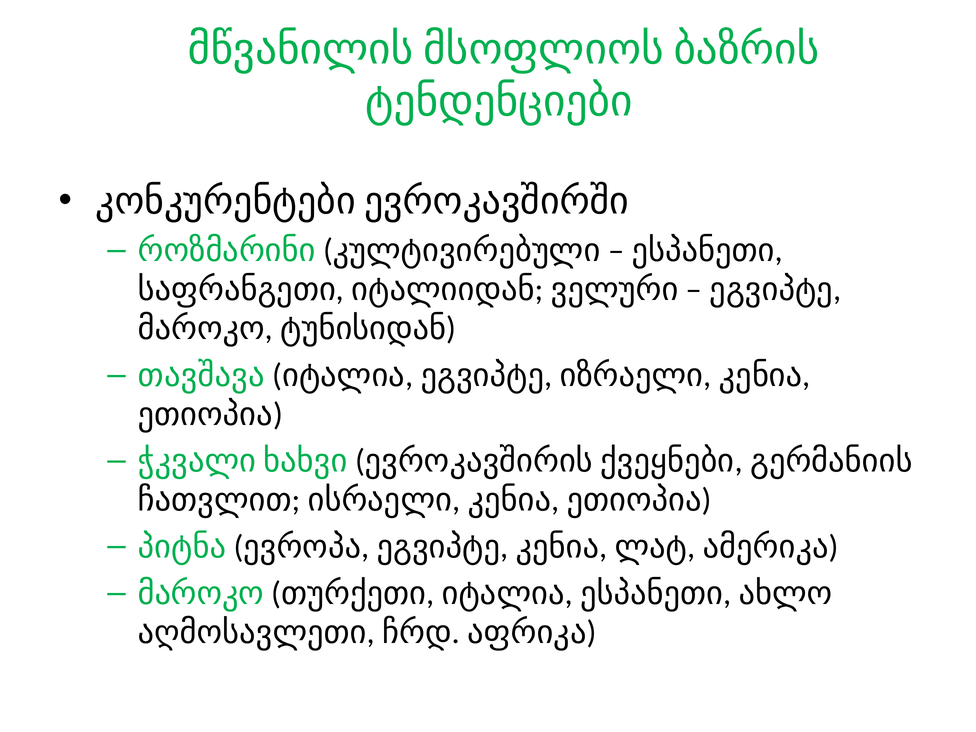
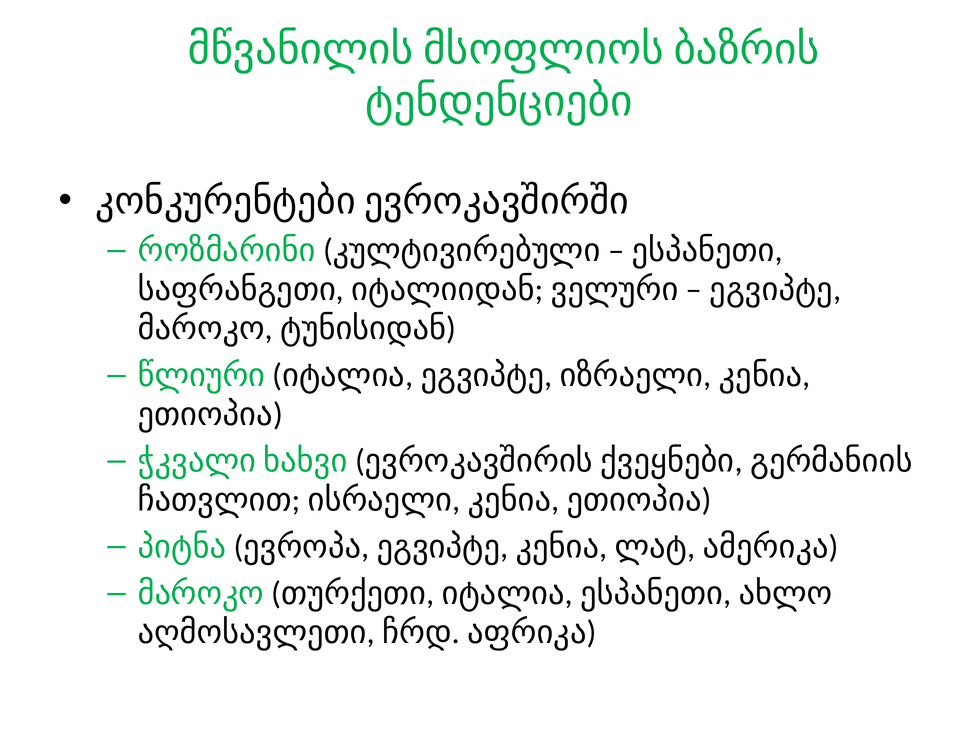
თავშავა: თავშავა -> წლიური
